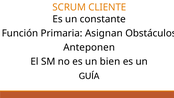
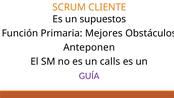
constante: constante -> supuestos
Asignan: Asignan -> Mejores
bien: bien -> calls
GUÍA colour: black -> purple
